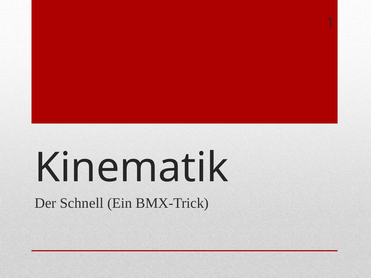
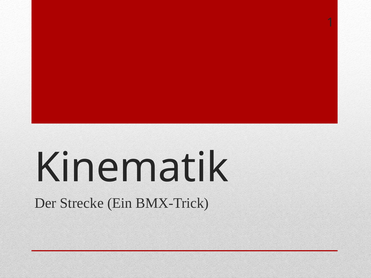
Schnell: Schnell -> Strecke
